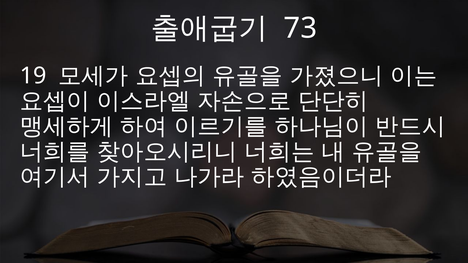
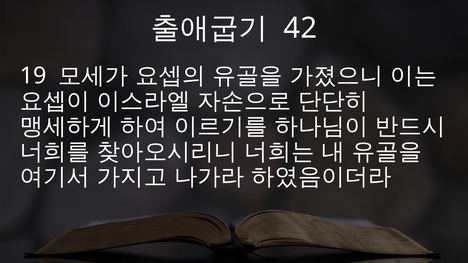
73: 73 -> 42
